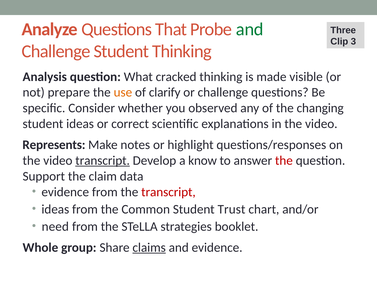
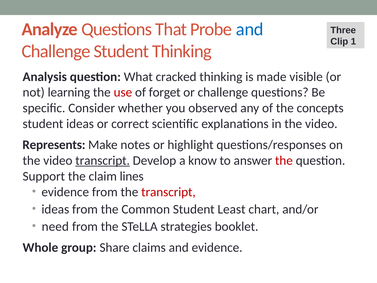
and at (250, 29) colour: green -> blue
3: 3 -> 1
prepare: prepare -> learning
use colour: orange -> red
clarify: clarify -> forget
changing: changing -> concepts
data: data -> lines
Trust: Trust -> Least
claims underline: present -> none
